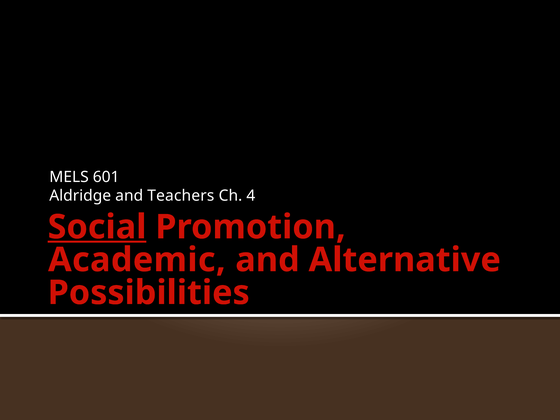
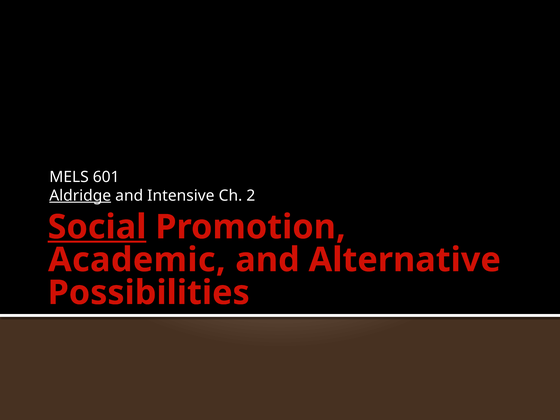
Aldridge underline: none -> present
Teachers: Teachers -> Intensive
4: 4 -> 2
